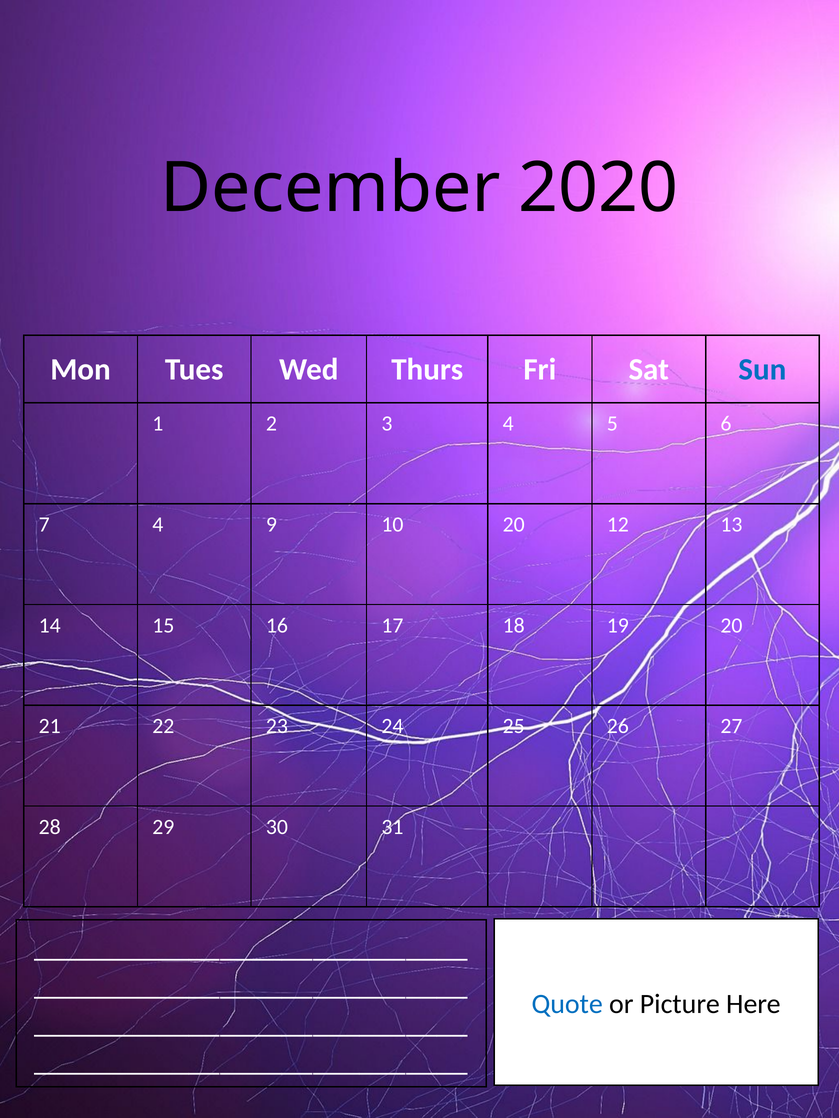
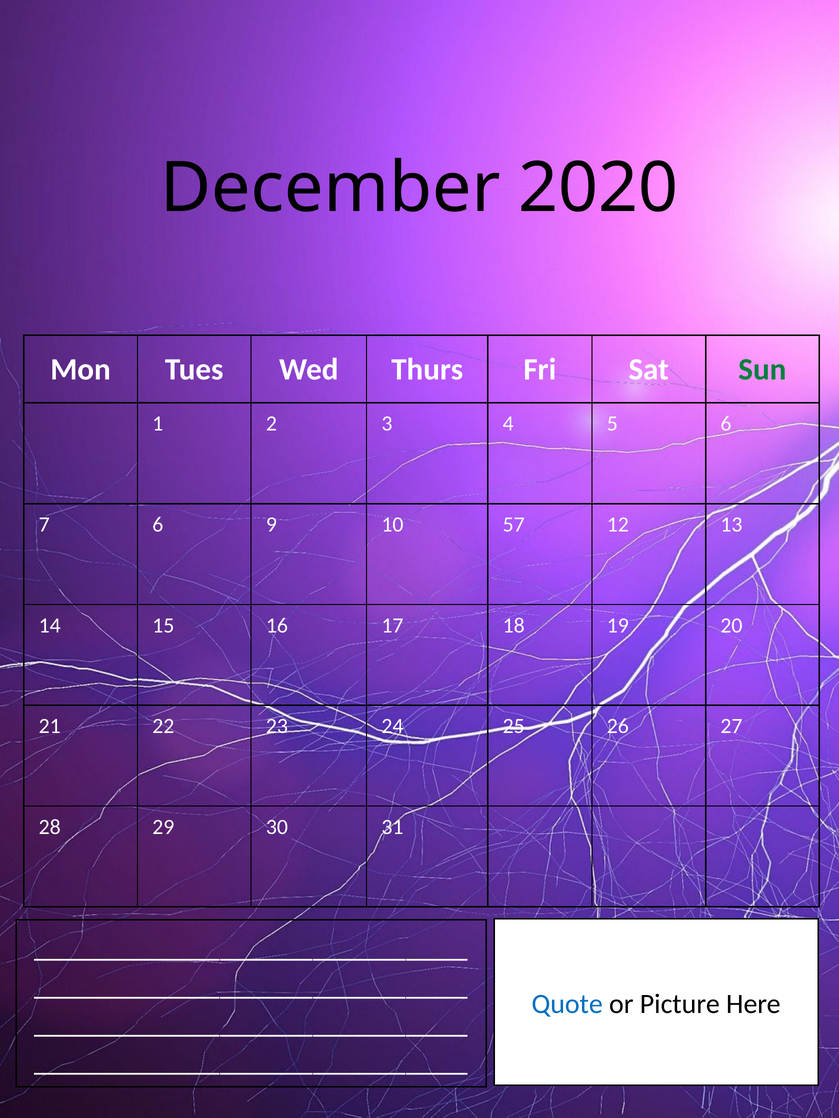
Sun colour: blue -> green
7 4: 4 -> 6
10 20: 20 -> 57
